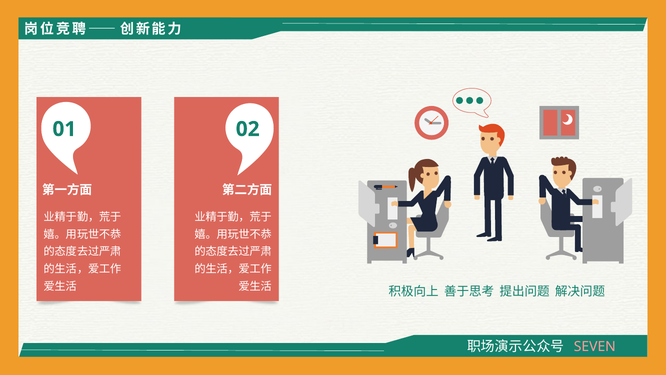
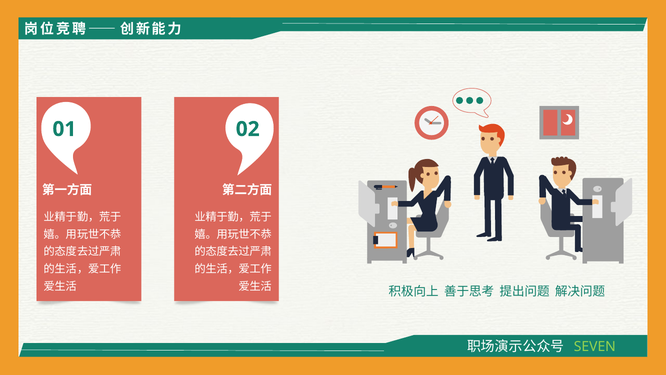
SEVEN colour: pink -> light green
